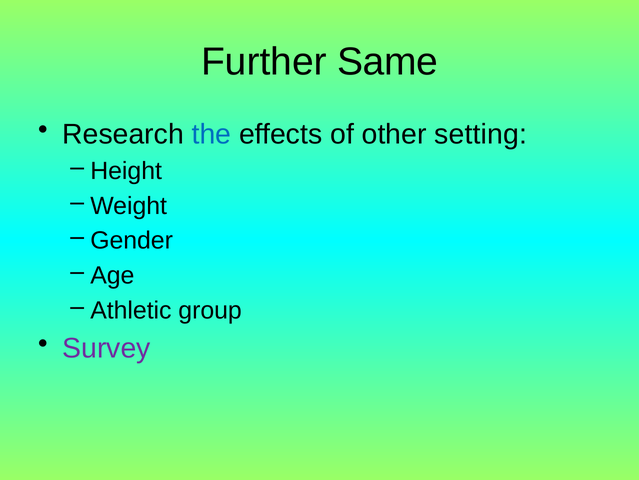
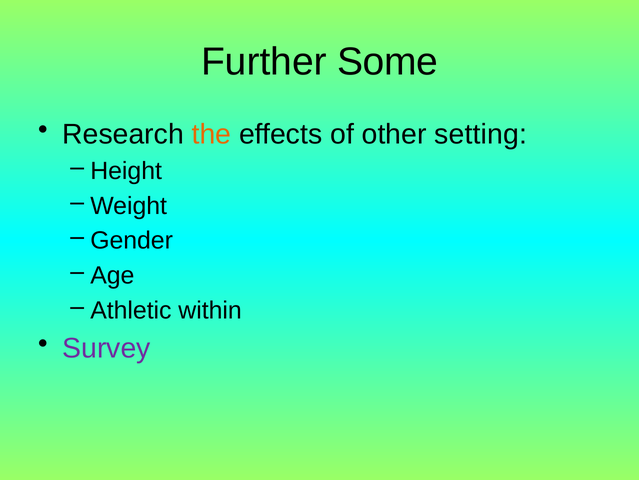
Same: Same -> Some
the colour: blue -> orange
group: group -> within
